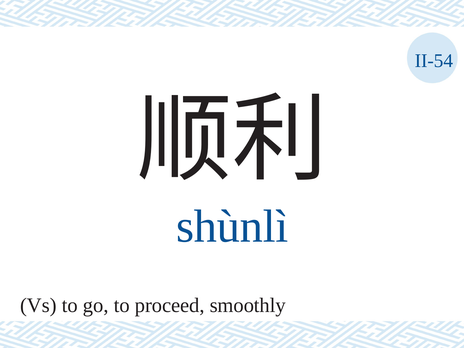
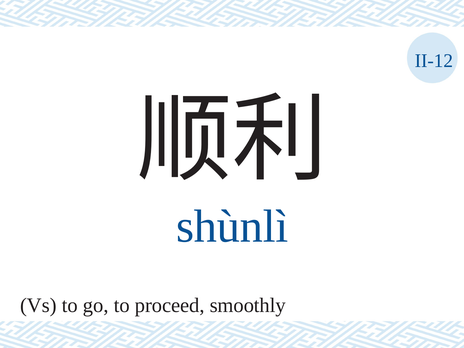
II-54: II-54 -> II-12
